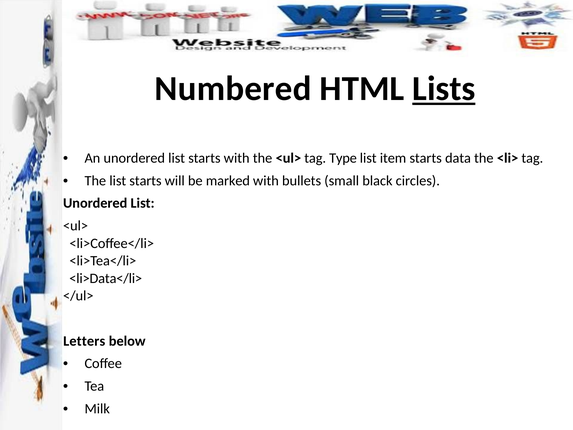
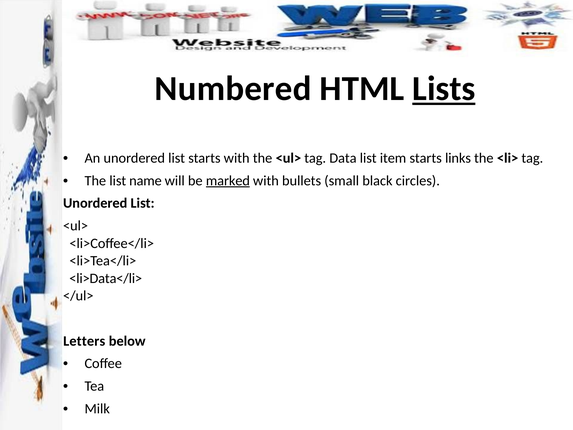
Type: Type -> Data
data: data -> links
The list starts: starts -> name
marked underline: none -> present
